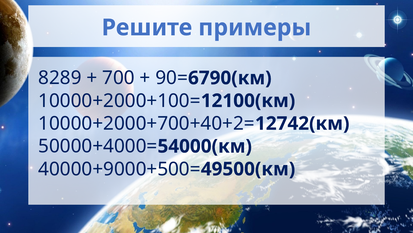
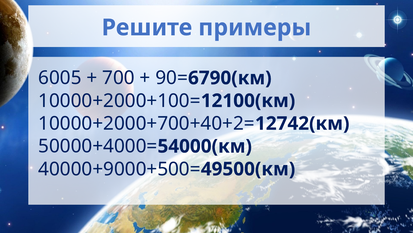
8289: 8289 -> 6005
